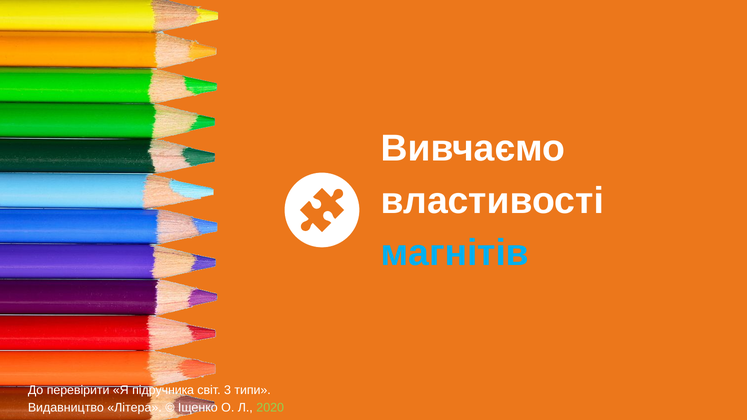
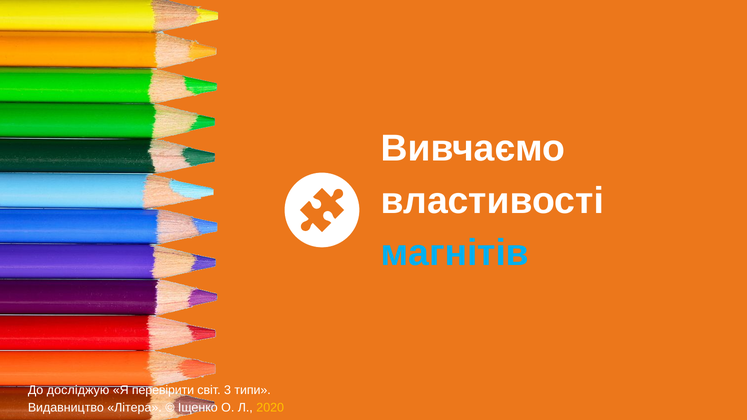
перевірити: перевірити -> досліджую
підручника: підручника -> перевірити
2020 colour: light green -> yellow
